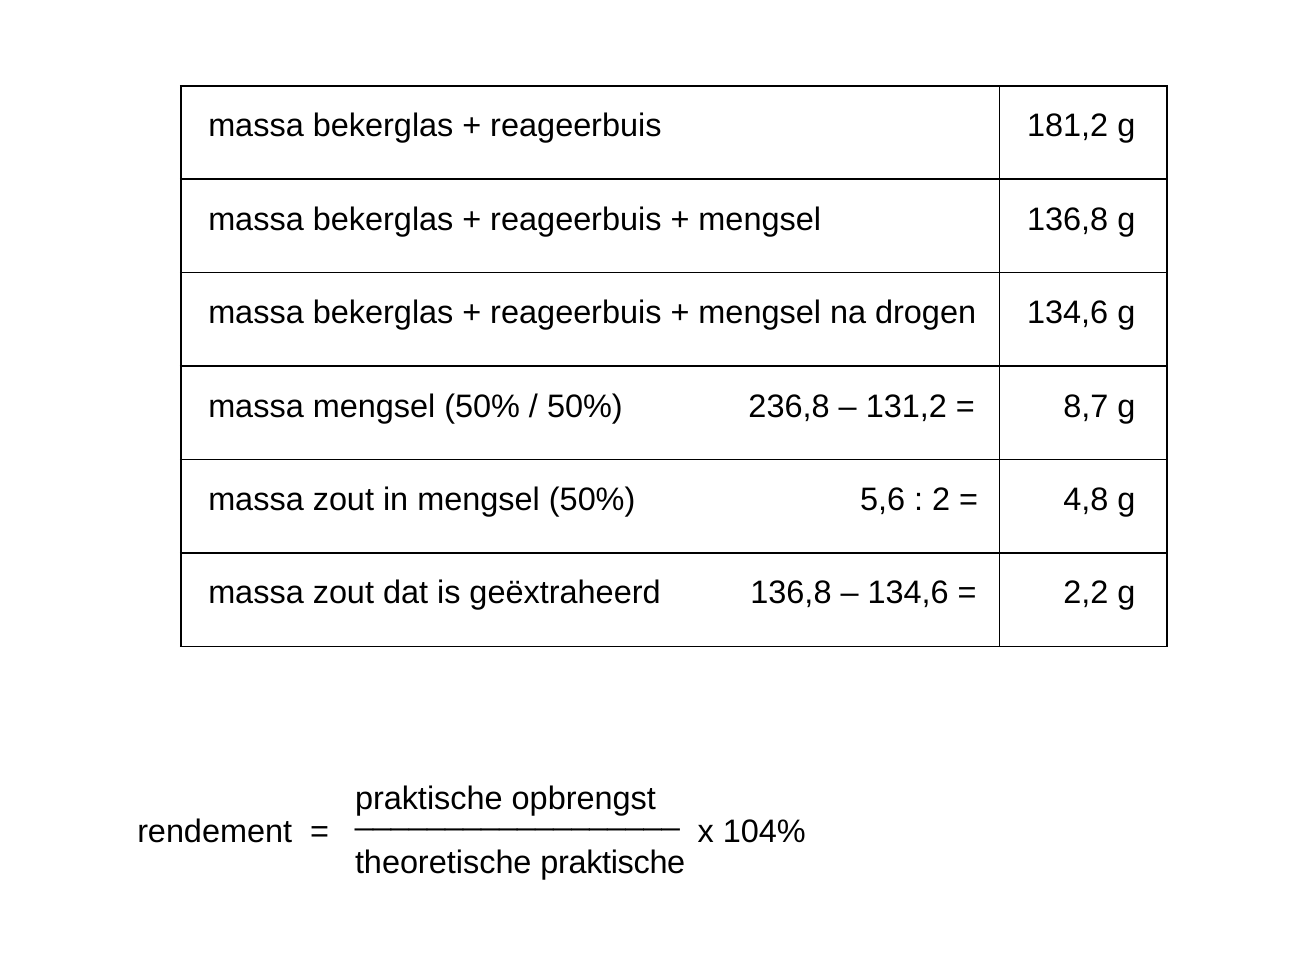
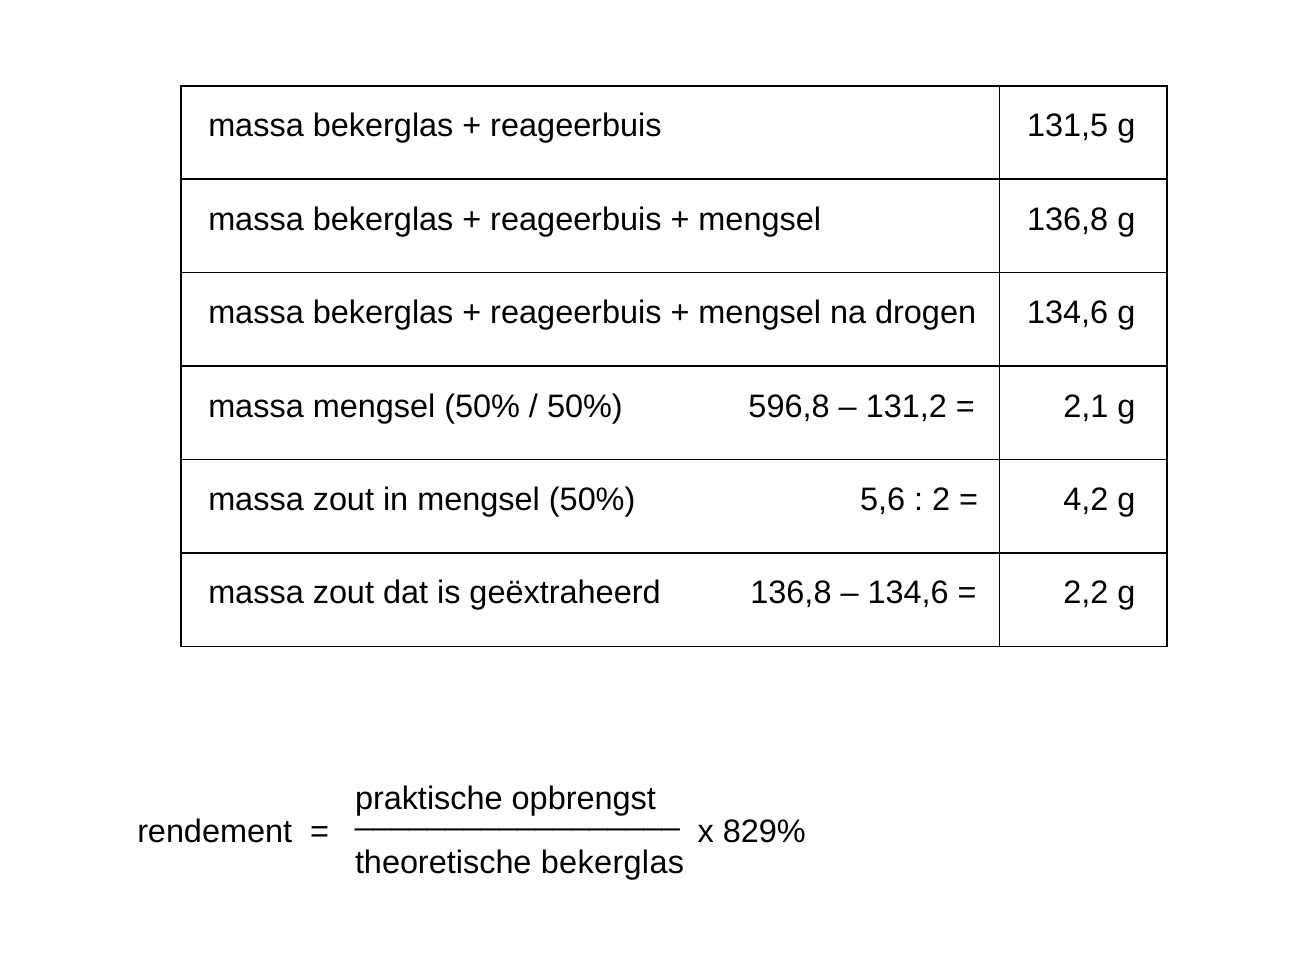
181,2: 181,2 -> 131,5
236,8: 236,8 -> 596,8
8,7: 8,7 -> 2,1
4,8: 4,8 -> 4,2
104%: 104% -> 829%
theoretische praktische: praktische -> bekerglas
